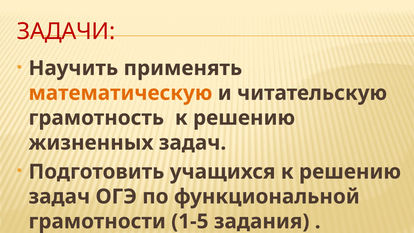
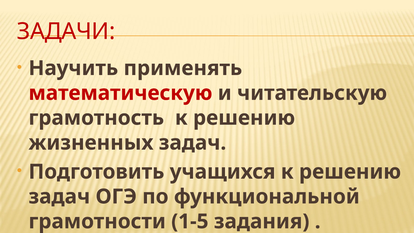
математическую colour: orange -> red
